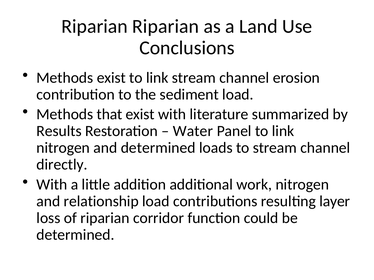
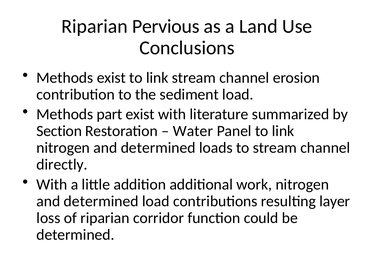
Riparian Riparian: Riparian -> Pervious
that: that -> part
Results: Results -> Section
relationship at (101, 202): relationship -> determined
